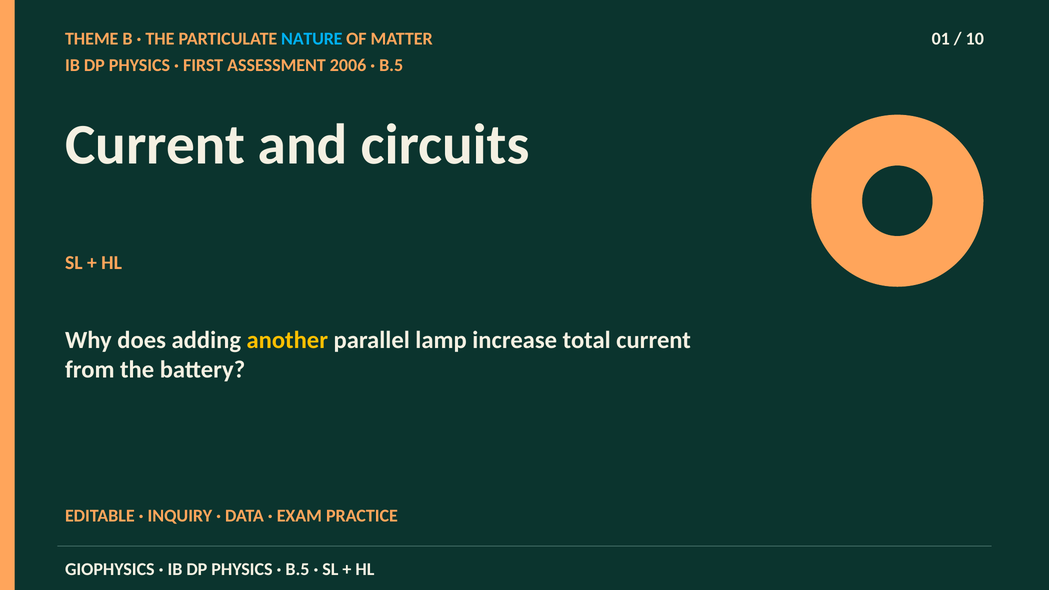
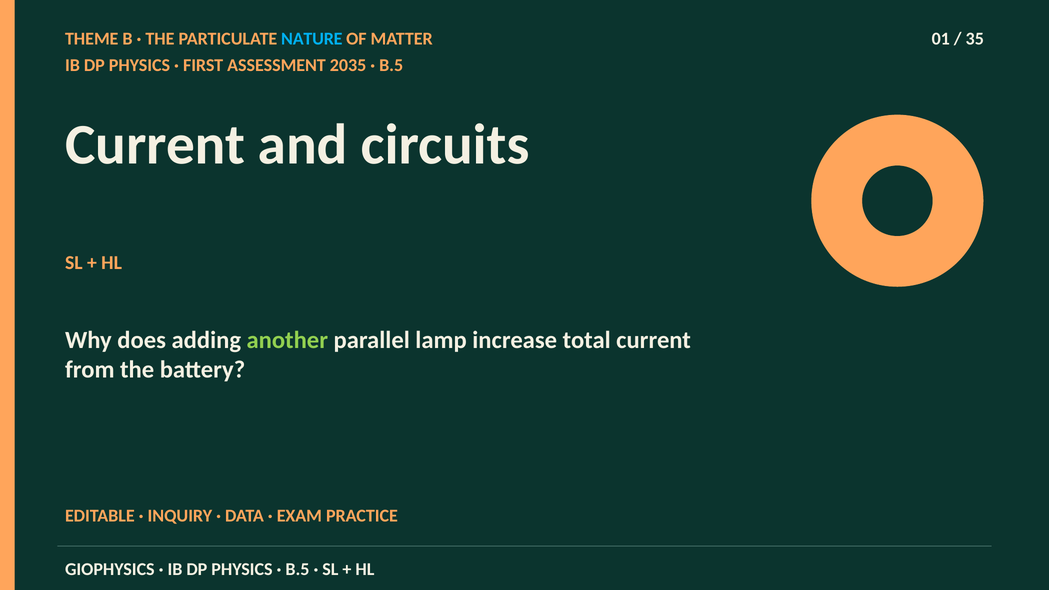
10: 10 -> 35
2006: 2006 -> 2035
another colour: yellow -> light green
